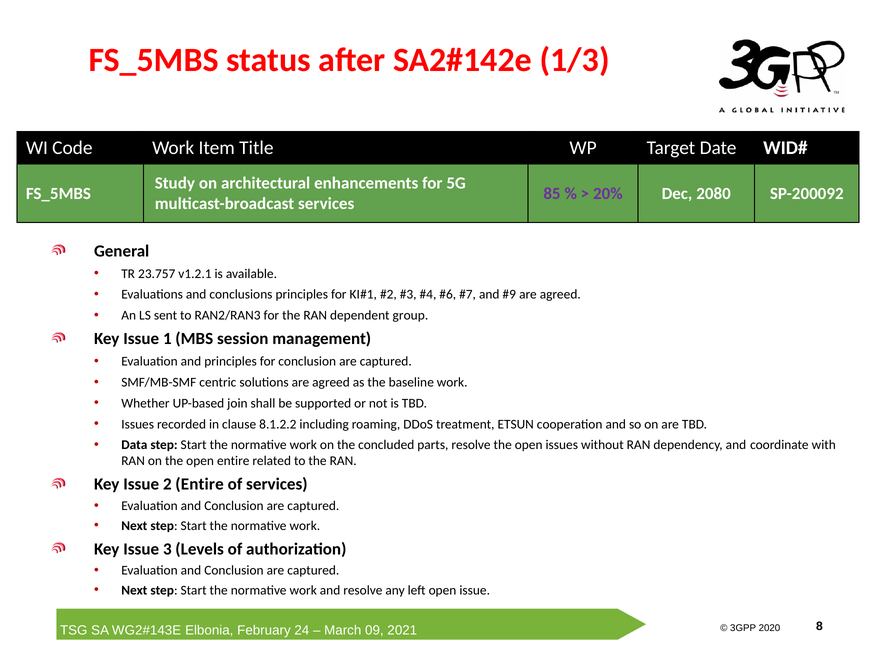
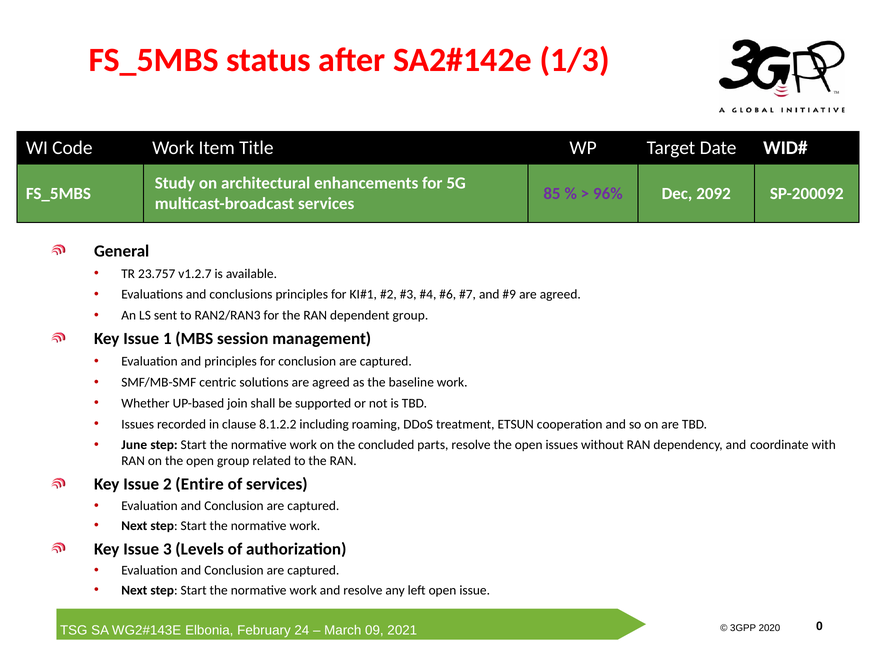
20%: 20% -> 96%
2080: 2080 -> 2092
v1.2.1: v1.2.1 -> v1.2.7
Data: Data -> June
open entire: entire -> group
8: 8 -> 0
